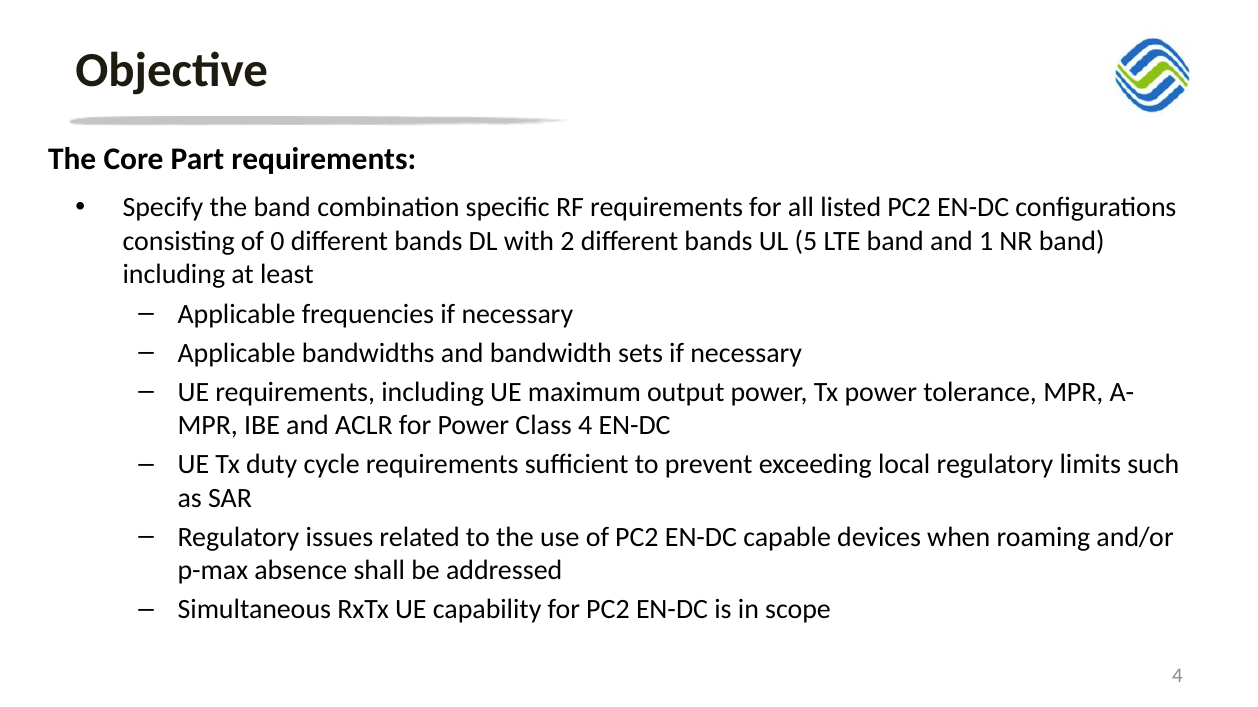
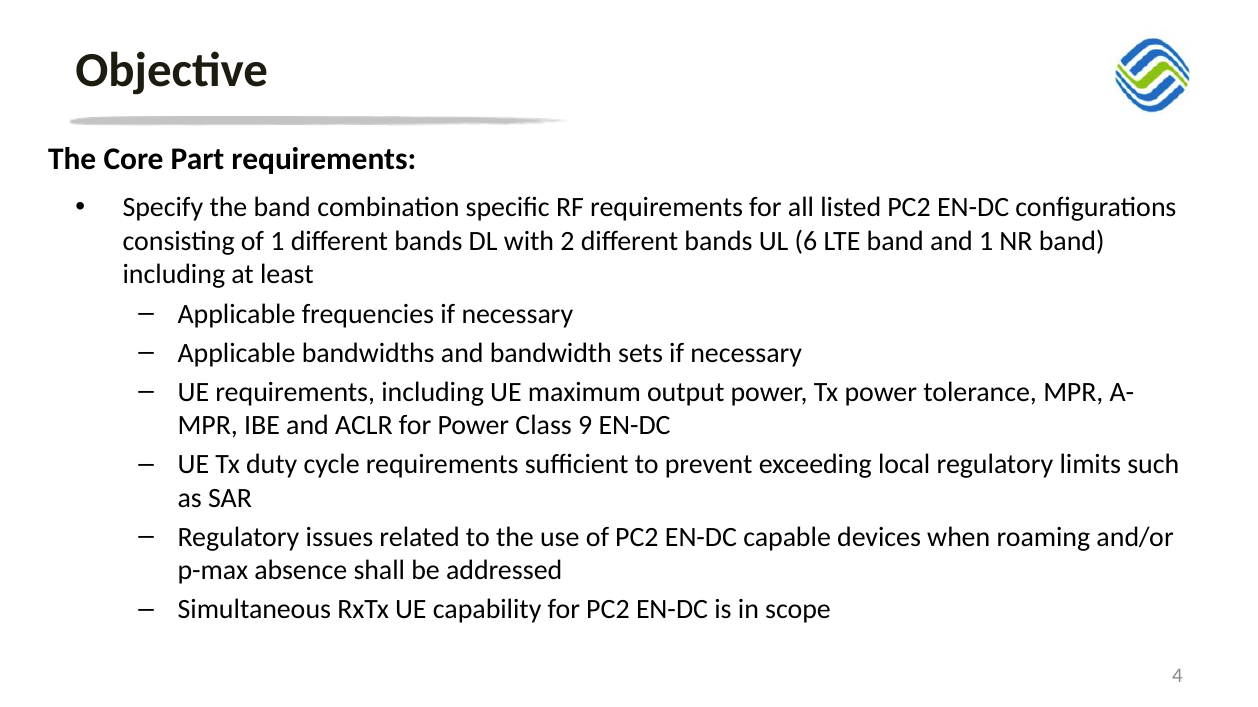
of 0: 0 -> 1
5: 5 -> 6
Class 4: 4 -> 9
